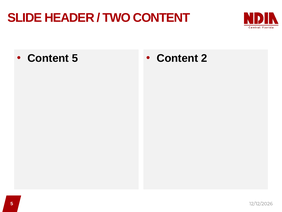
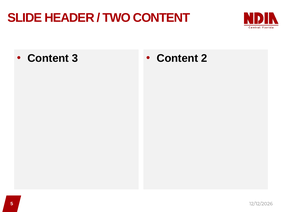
Content 5: 5 -> 3
